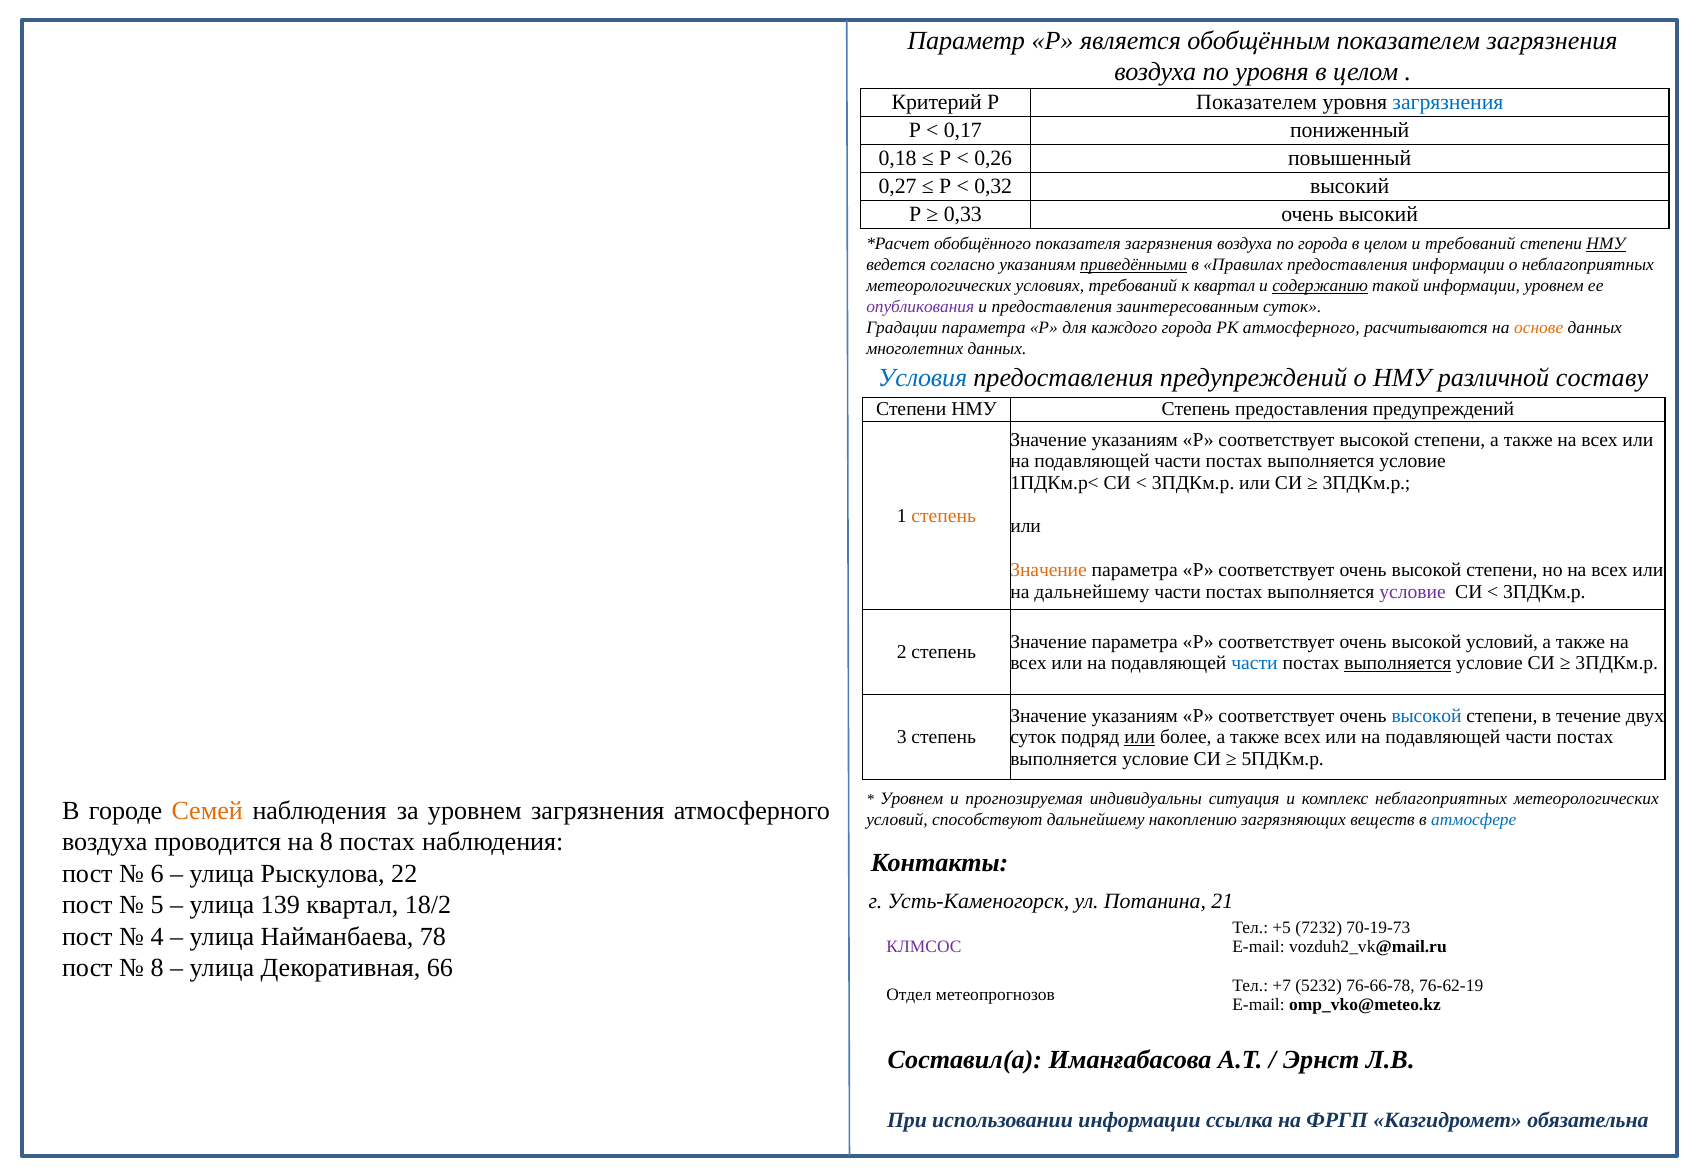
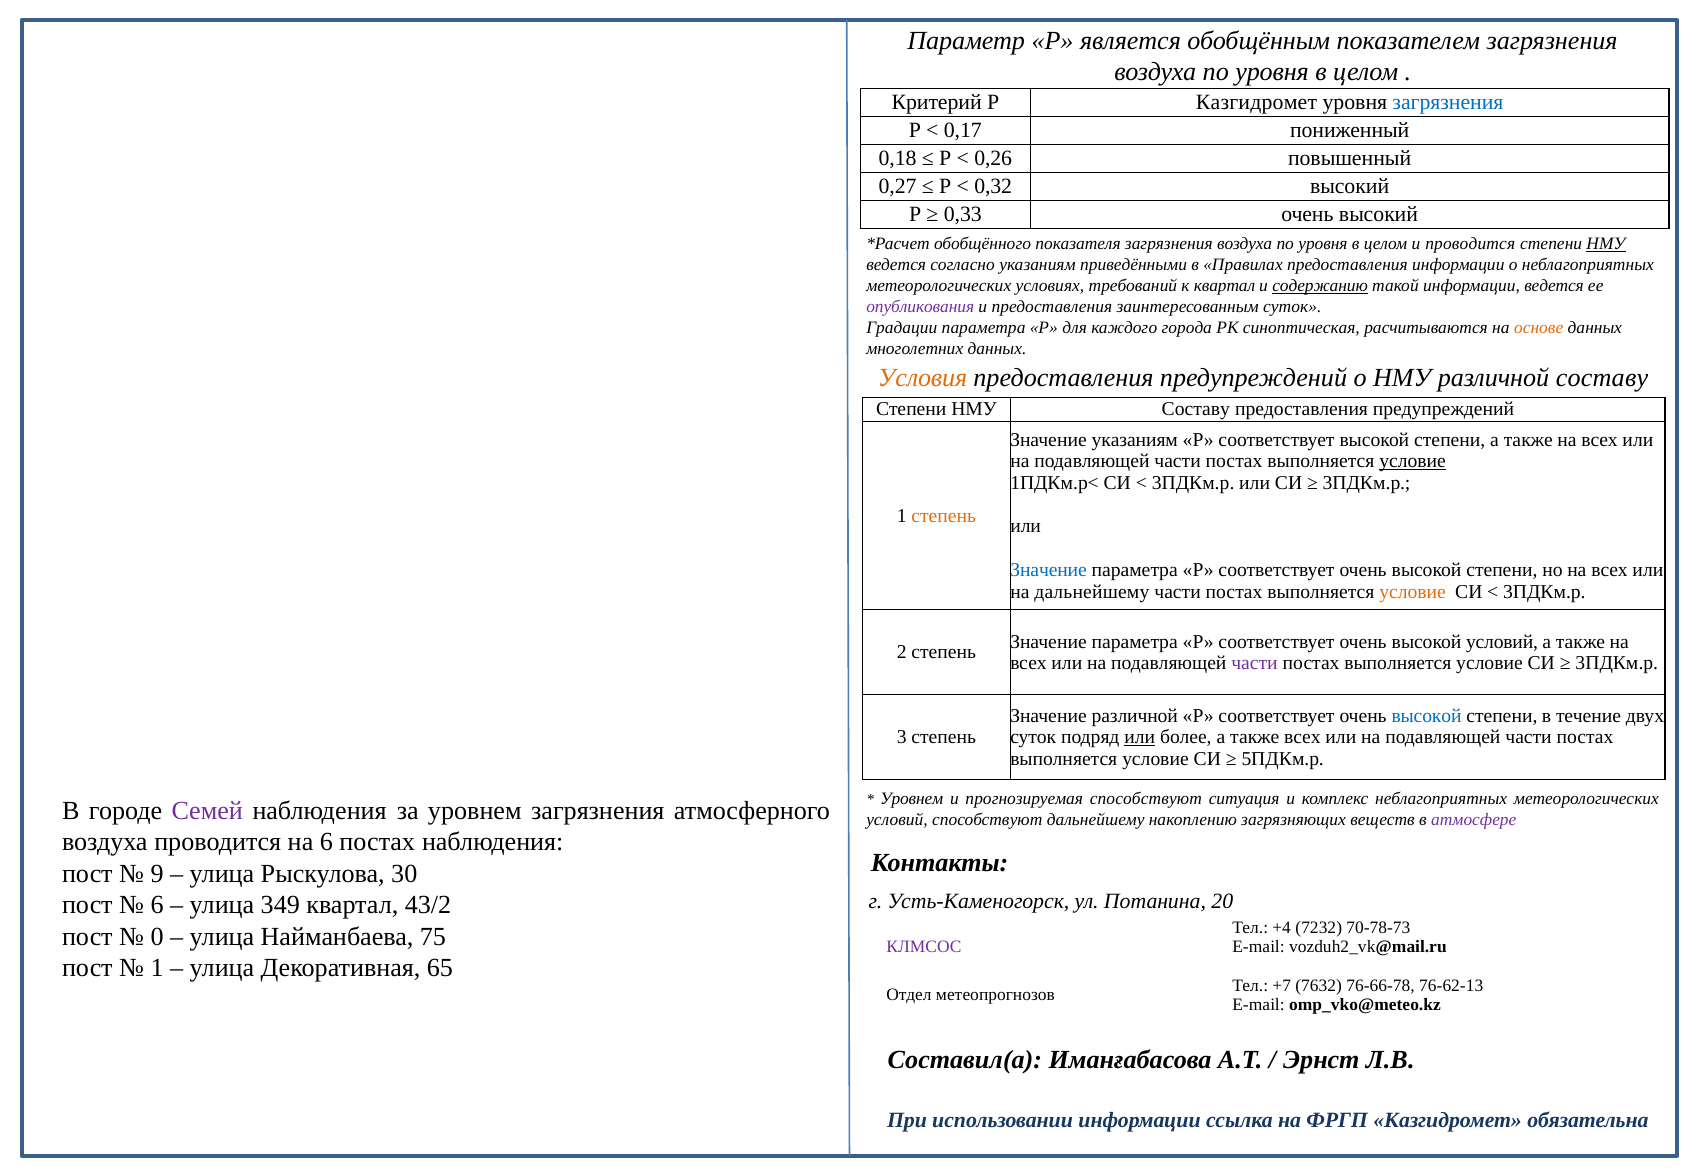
Р Показателем: Показателем -> Казгидромет
города at (1323, 244): города -> уровня
и требований: требований -> проводится
приведёнными underline: present -> none
информации уровнем: уровнем -> ведется
РК атмосферного: атмосферного -> синоптическая
Условия colour: blue -> orange
НМУ Степень: Степень -> Составу
условие at (1413, 461) underline: none -> present
Значение at (1049, 570) colour: orange -> blue
условие at (1413, 592) colour: purple -> orange
части at (1254, 663) colour: blue -> purple
выполняется at (1398, 663) underline: present -> none
указаниям at (1135, 716): указаниям -> различной
прогнозируемая индивидуальны: индивидуальны -> способствуют
Семей colour: orange -> purple
атмосфере colour: blue -> purple
на 8: 8 -> 6
6: 6 -> 9
22: 22 -> 30
21: 21 -> 20
5 at (157, 905): 5 -> 6
139: 139 -> 349
18/2: 18/2 -> 43/2
+5: +5 -> +4
70-19-73: 70-19-73 -> 70-78-73
4: 4 -> 0
78: 78 -> 75
8 at (157, 968): 8 -> 1
66: 66 -> 65
5232: 5232 -> 7632
76-62-19: 76-62-19 -> 76-62-13
